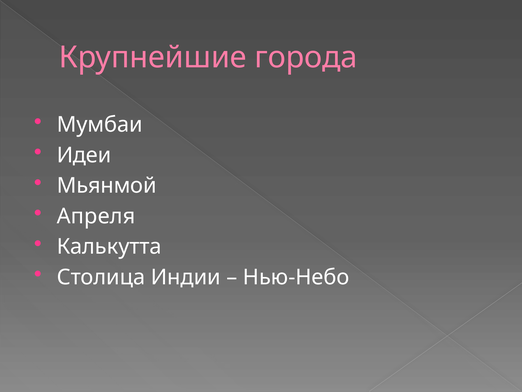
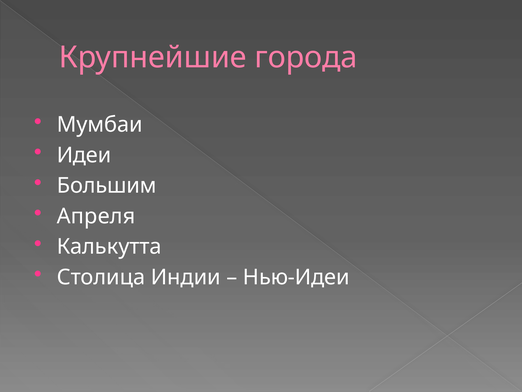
Мьянмой: Мьянмой -> Большим
Нью-Небо: Нью-Небо -> Нью-Идеи
